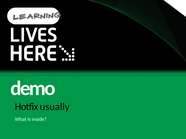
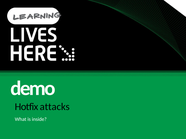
usually: usually -> attacks
